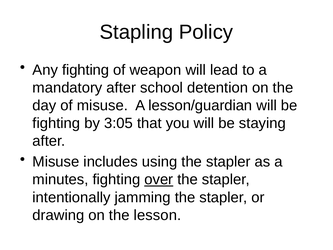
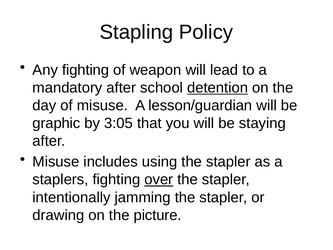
detention underline: none -> present
fighting at (56, 123): fighting -> graphic
minutes: minutes -> staplers
lesson: lesson -> picture
